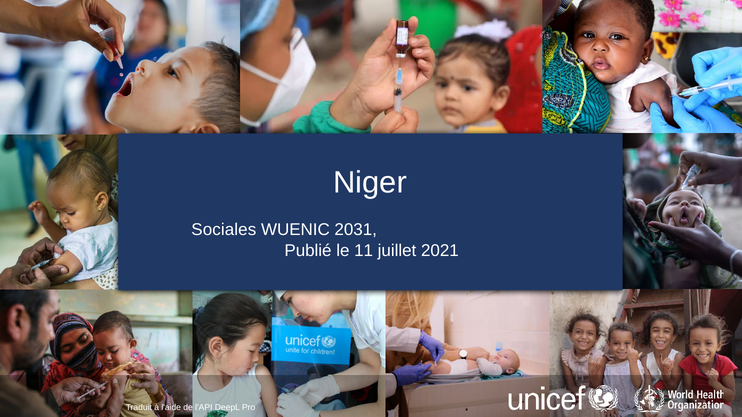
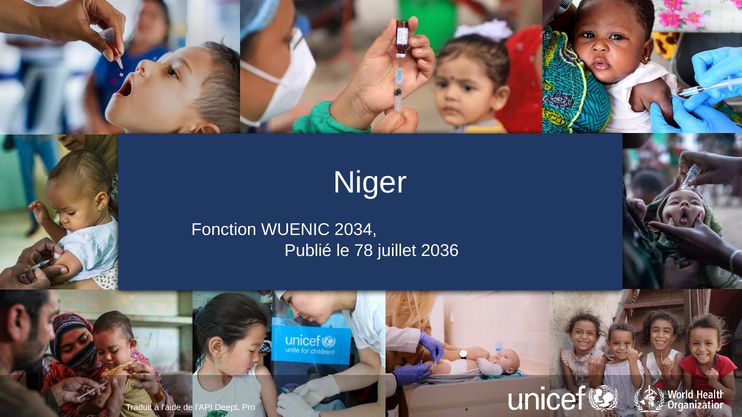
Sociales: Sociales -> Fonction
2031: 2031 -> 2034
11: 11 -> 78
2021: 2021 -> 2036
